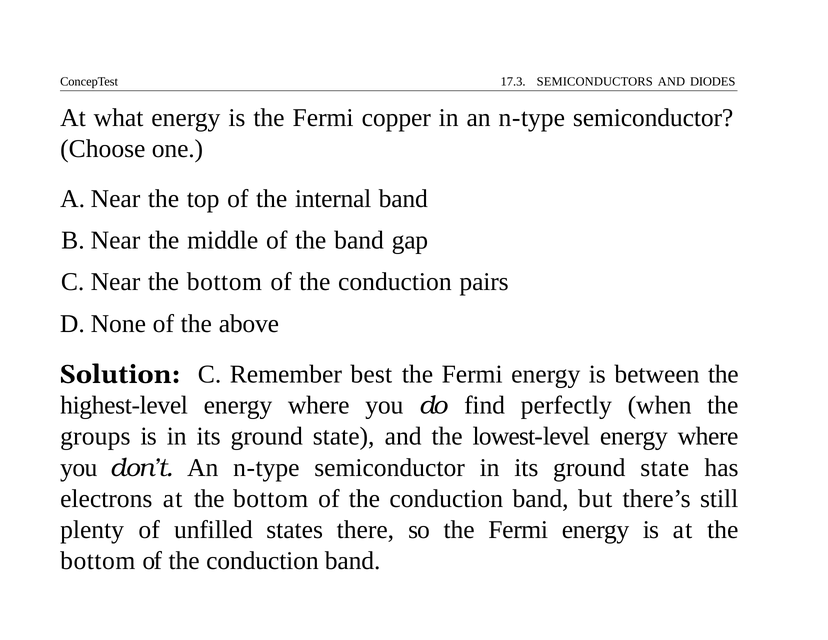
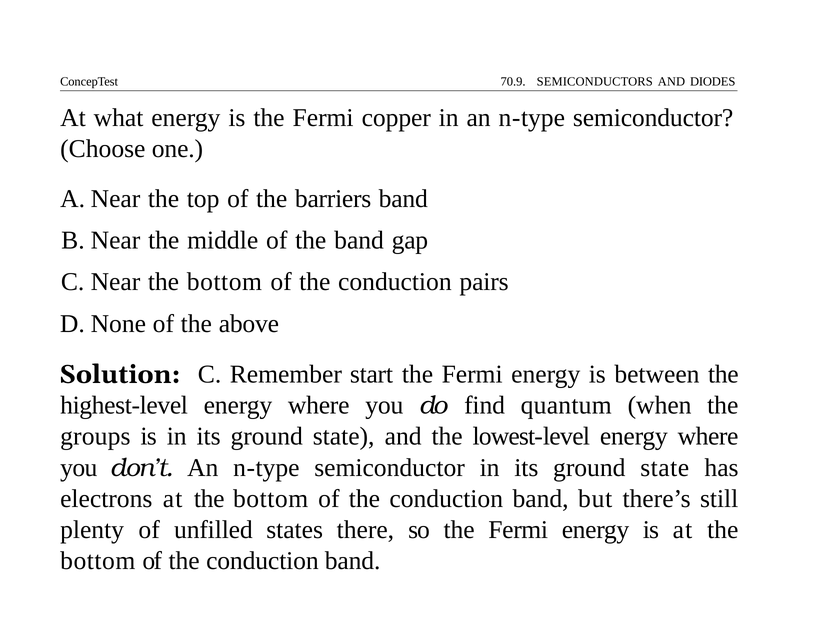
17.3: 17.3 -> 70.9
internal: internal -> barriers
best: best -> start
perfectly: perfectly -> quantum
